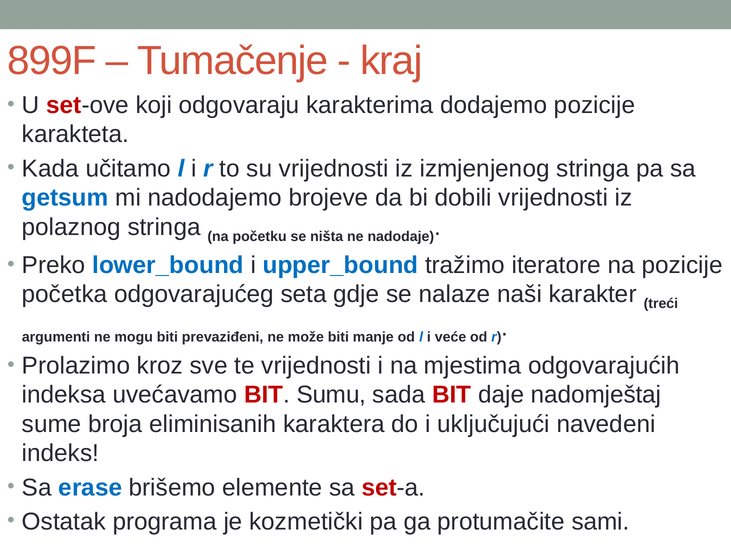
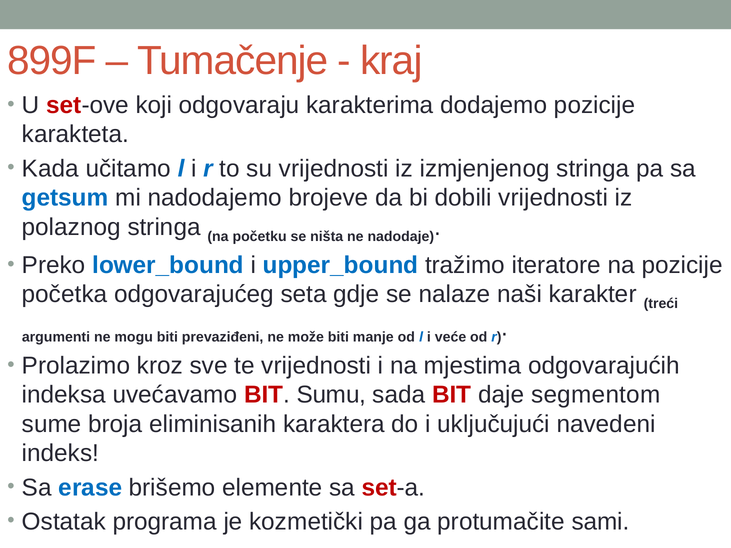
nadomještaj: nadomještaj -> segmentom
